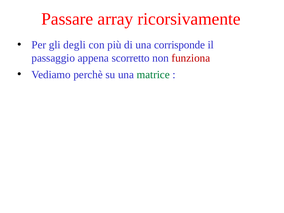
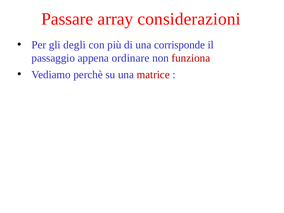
ricorsivamente: ricorsivamente -> considerazioni
scorretto: scorretto -> ordinare
matrice colour: green -> red
